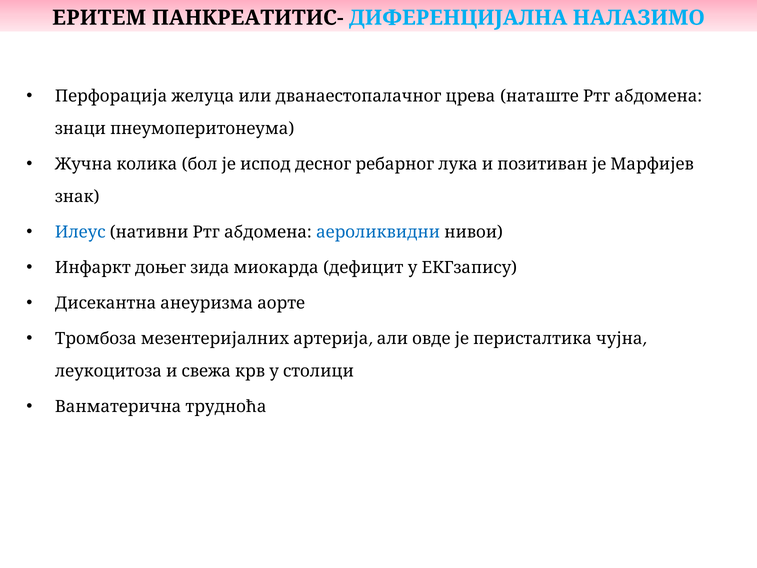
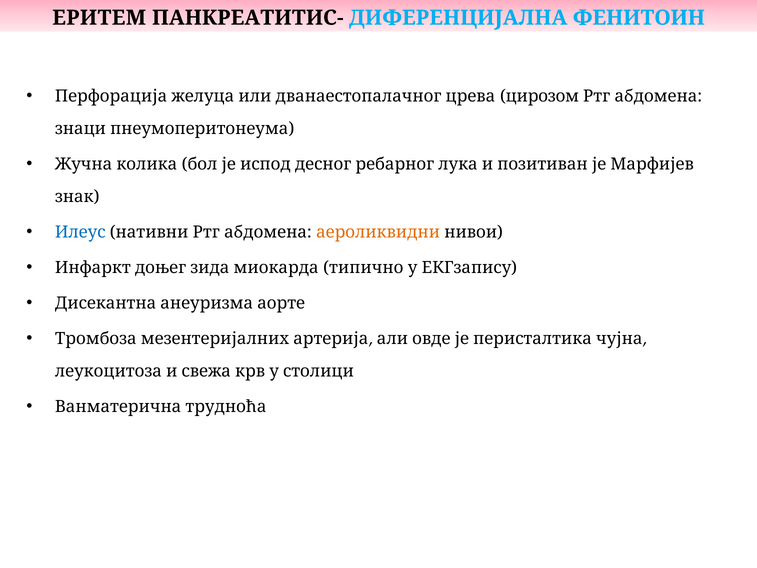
НАЛАЗИМО: НАЛАЗИМО -> ФЕНИТОИН
наташте: наташте -> цирозом
аероликвидни colour: blue -> orange
дефицит: дефицит -> типично
